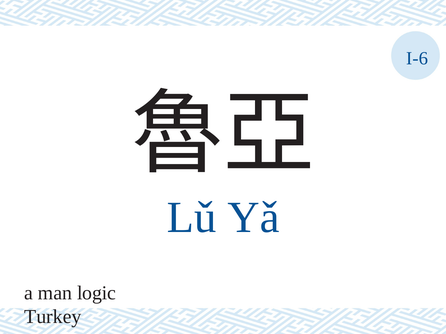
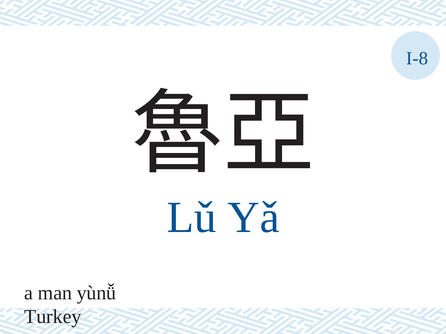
I-6: I-6 -> I-8
logic: logic -> yùnǚ
